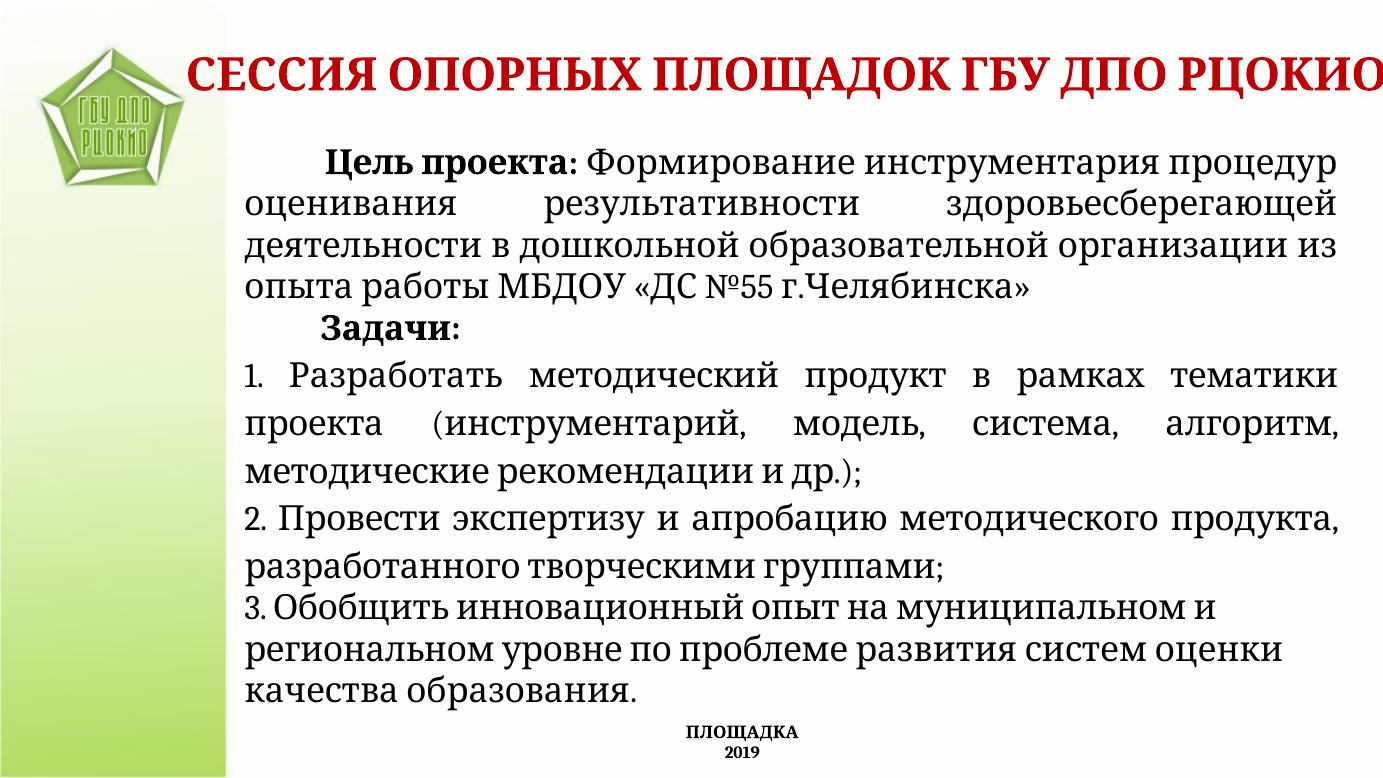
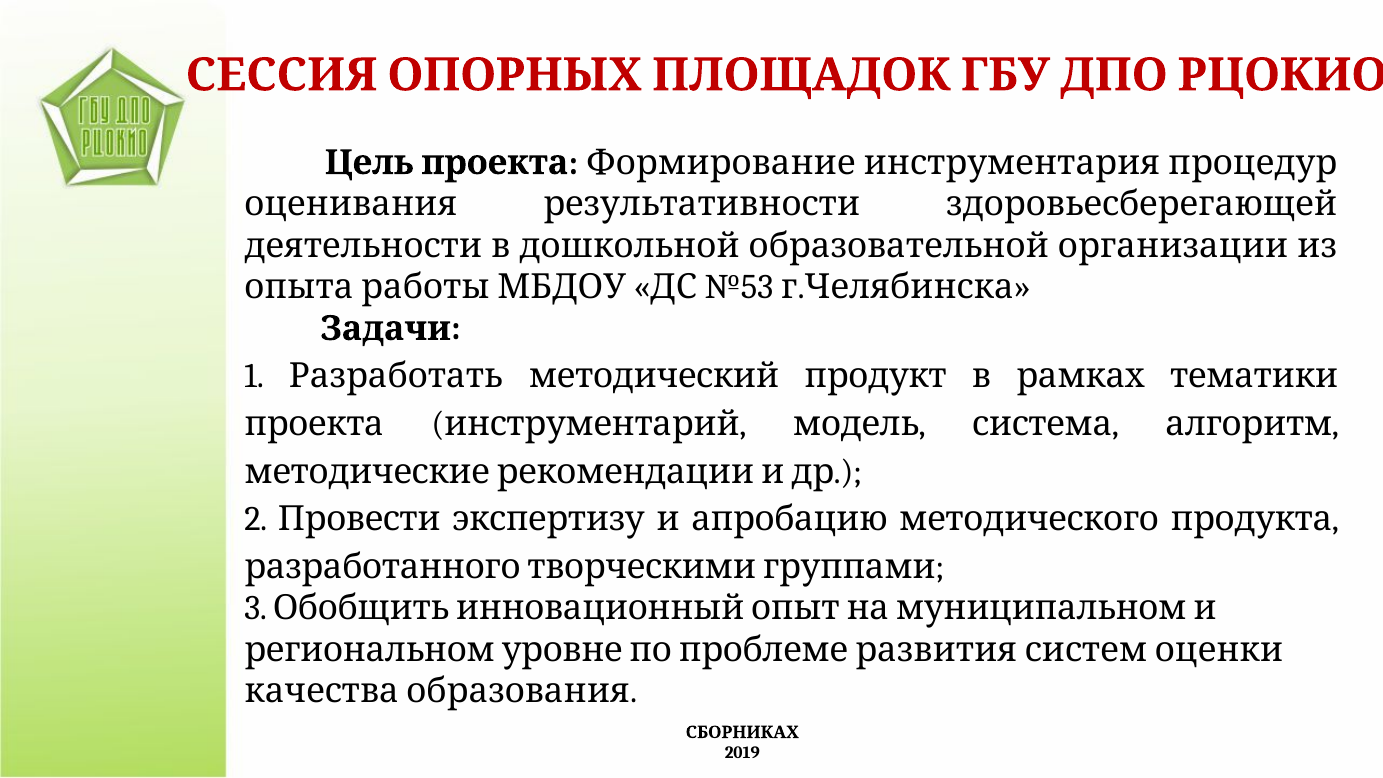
№55: №55 -> №53
ПЛОЩАДКА: ПЛОЩАДКА -> СБОРНИКАХ
